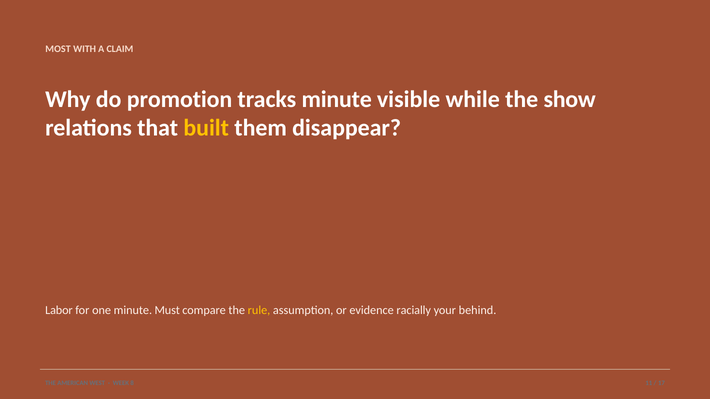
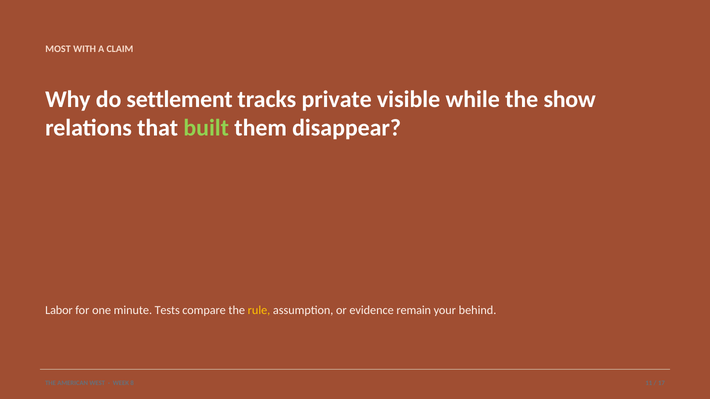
promotion: promotion -> settlement
tracks minute: minute -> private
built colour: yellow -> light green
Must: Must -> Tests
racially: racially -> remain
